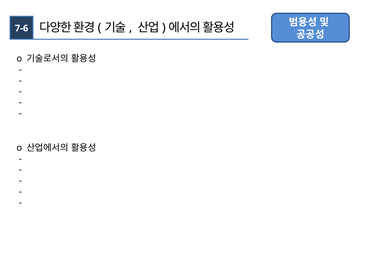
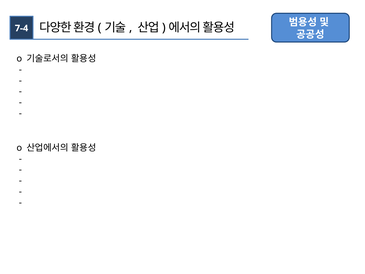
7-6: 7-6 -> 7-4
